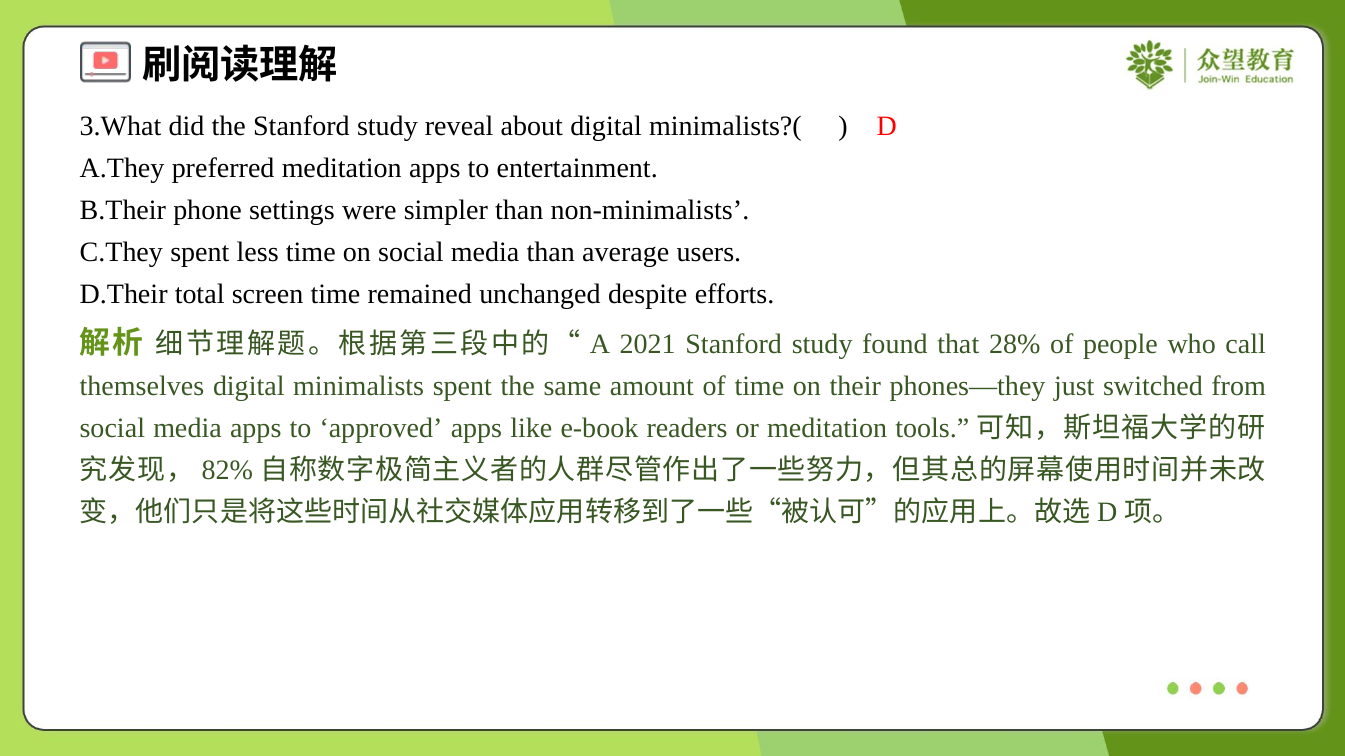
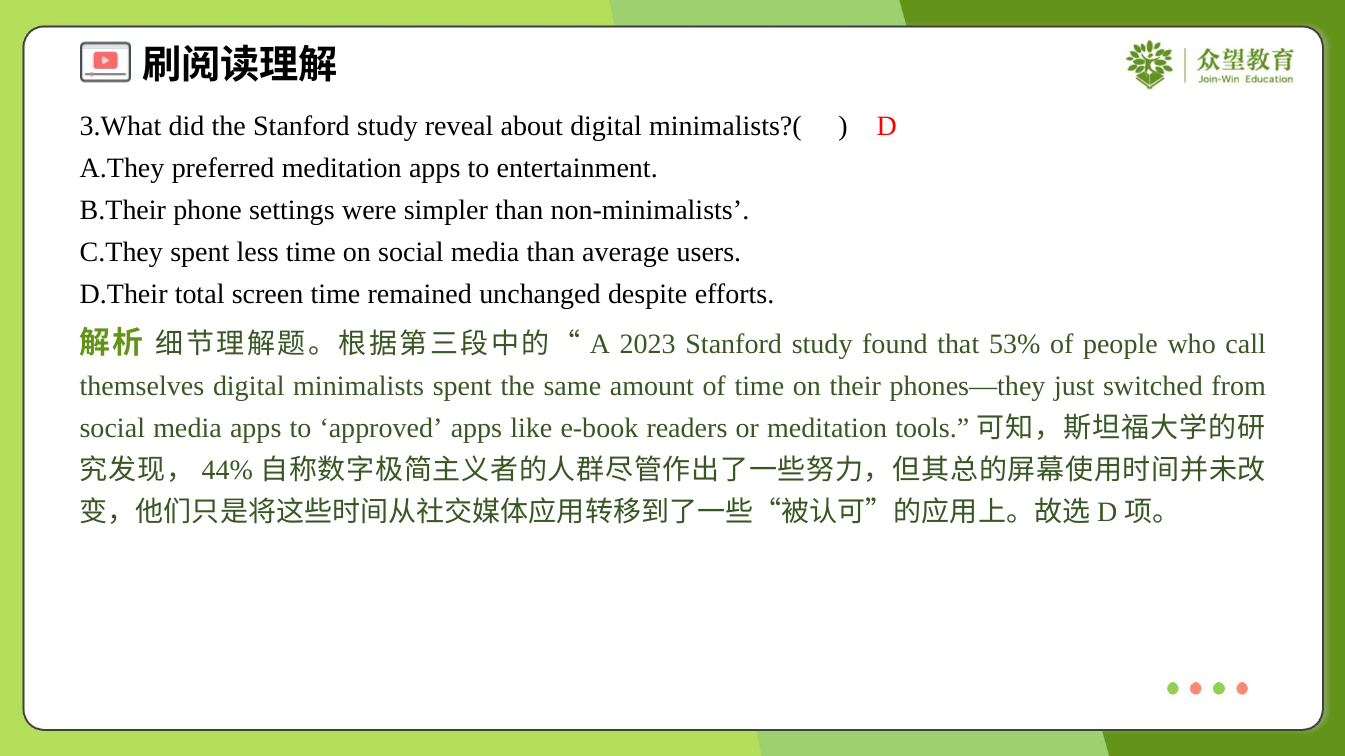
2021: 2021 -> 2023
28%: 28% -> 53%
82%: 82% -> 44%
